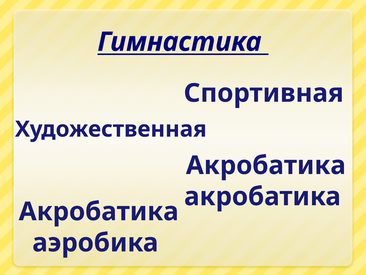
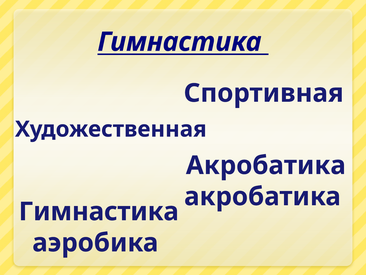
Акробатика at (99, 211): Акробатика -> Гимнастика
